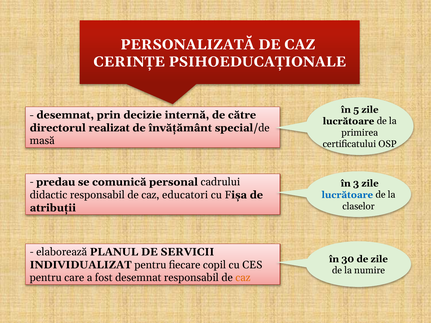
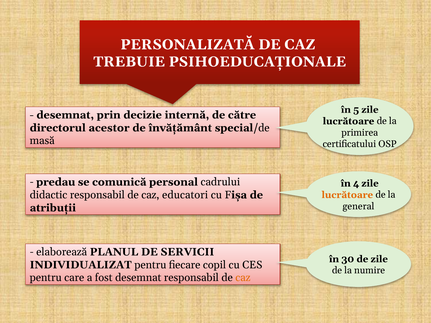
CERINȚE: CERINȚE -> TREBUIE
realizat: realizat -> acestor
3: 3 -> 4
lucrătoare at (347, 195) colour: blue -> orange
claselor: claselor -> general
